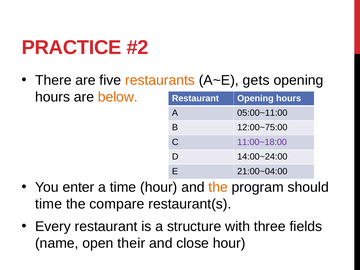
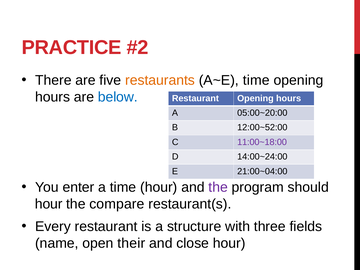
A~E gets: gets -> time
below colour: orange -> blue
05:00~11:00: 05:00~11:00 -> 05:00~20:00
12:00~75:00: 12:00~75:00 -> 12:00~52:00
the at (218, 187) colour: orange -> purple
time at (49, 204): time -> hour
